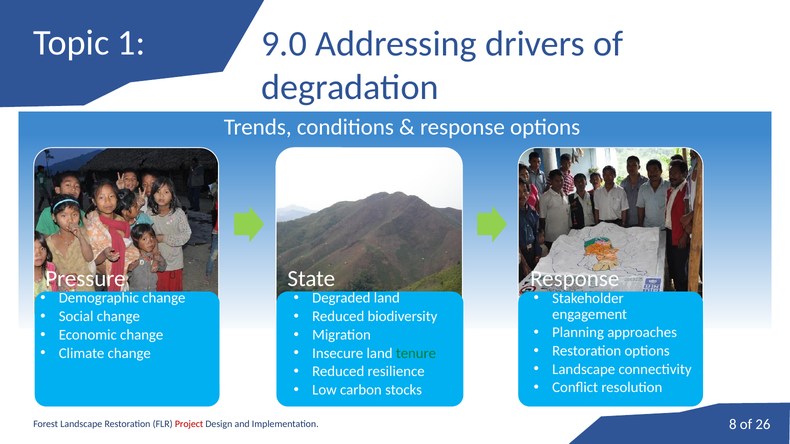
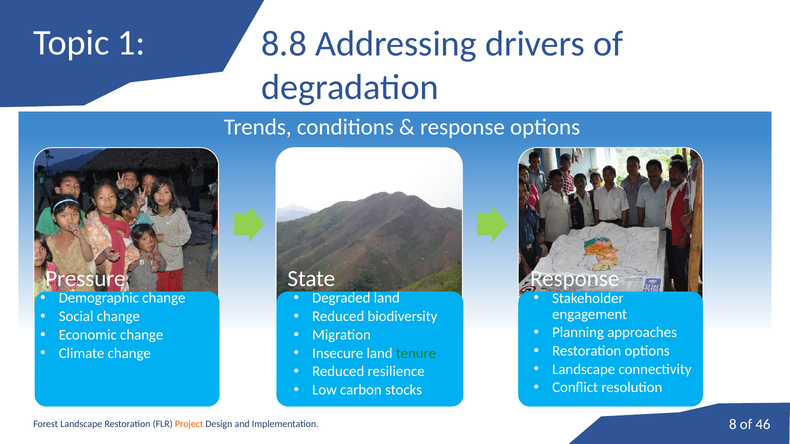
9.0: 9.0 -> 8.8
26: 26 -> 46
Project colour: red -> orange
